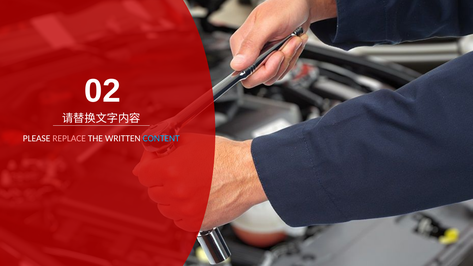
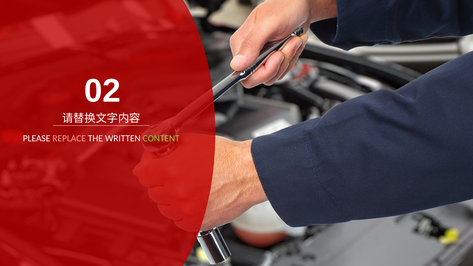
CONTENT colour: light blue -> light green
